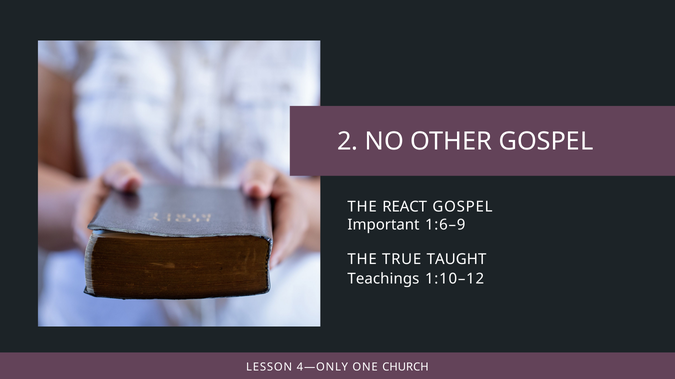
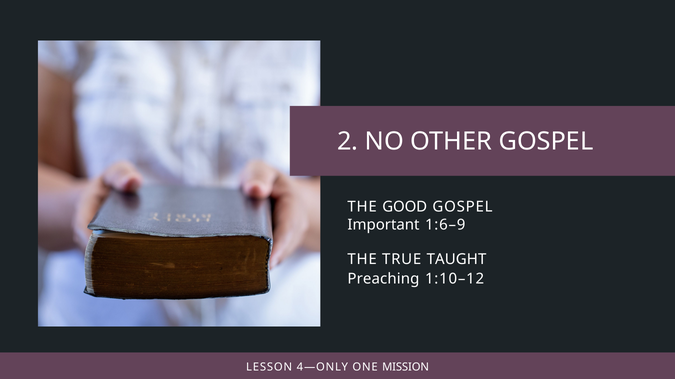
REACT: REACT -> GOOD
Teachings: Teachings -> Preaching
CHURCH: CHURCH -> MISSION
